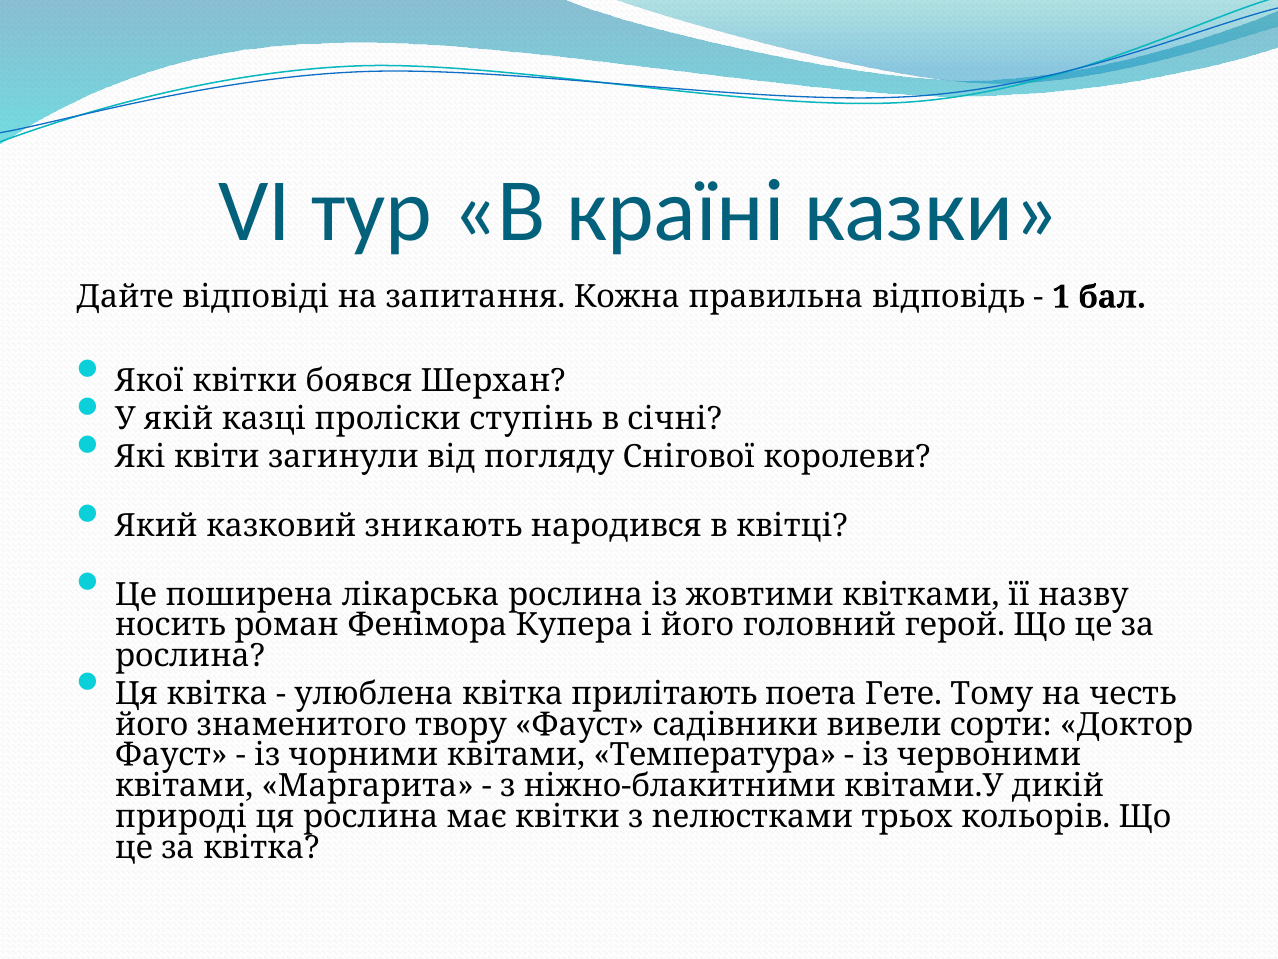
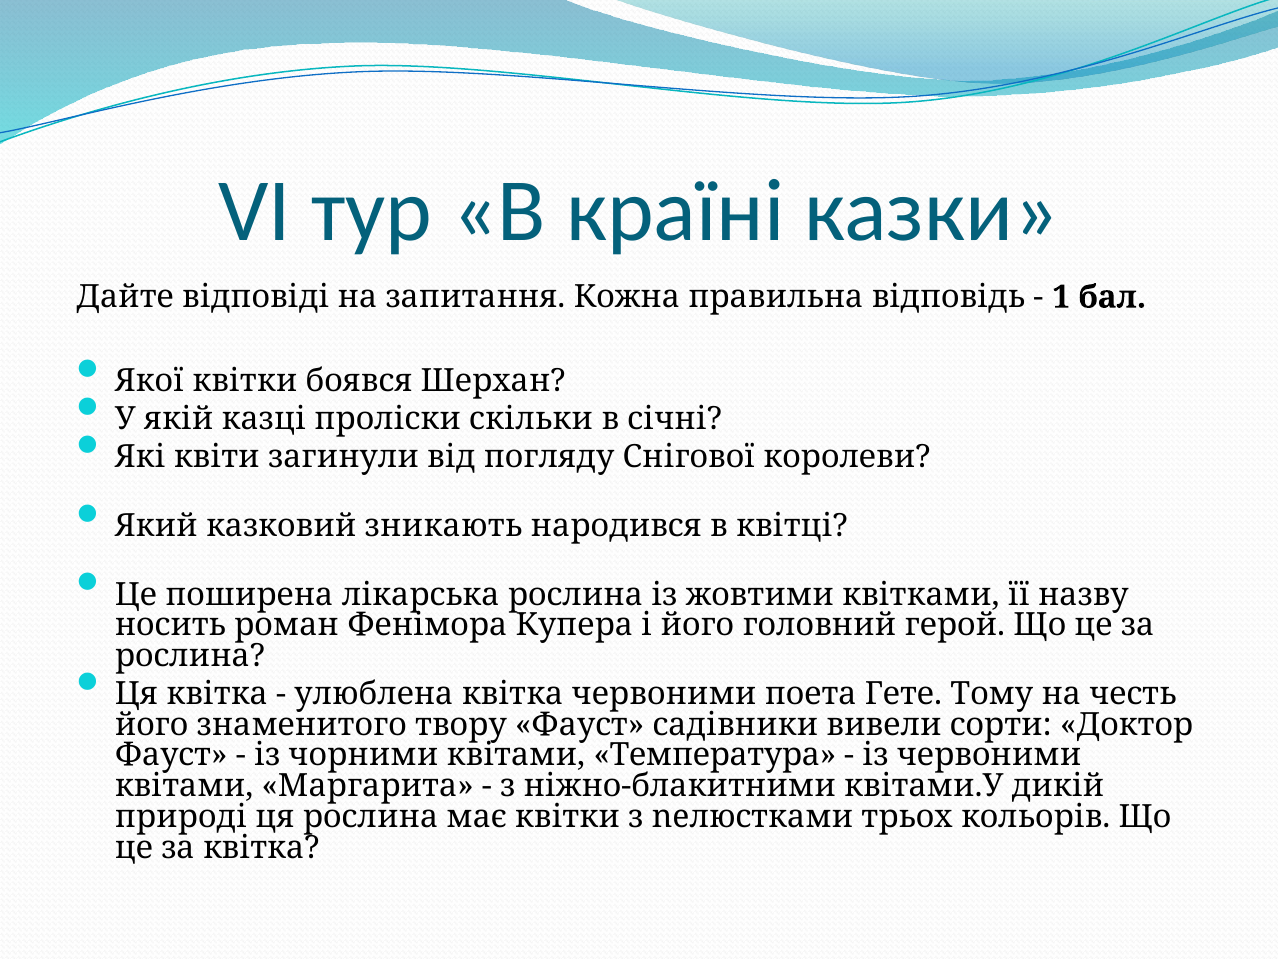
ступінь: ступінь -> скільки
квітка прилітають: прилітають -> червоними
